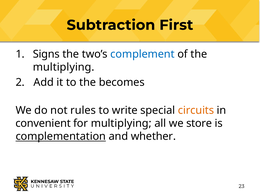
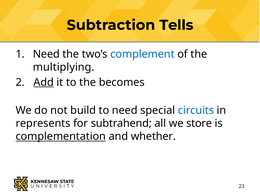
First: First -> Tells
Signs at (46, 54): Signs -> Need
Add underline: none -> present
rules: rules -> build
to write: write -> need
circuits colour: orange -> blue
convenient: convenient -> represents
for multiplying: multiplying -> subtrahend
